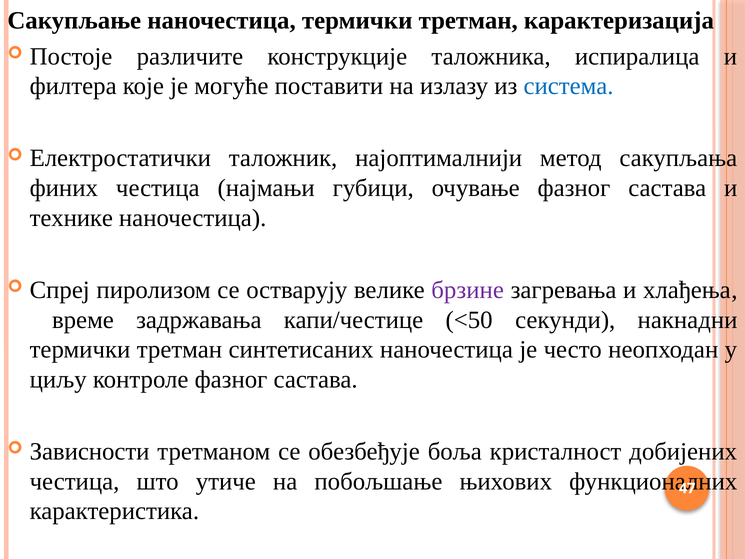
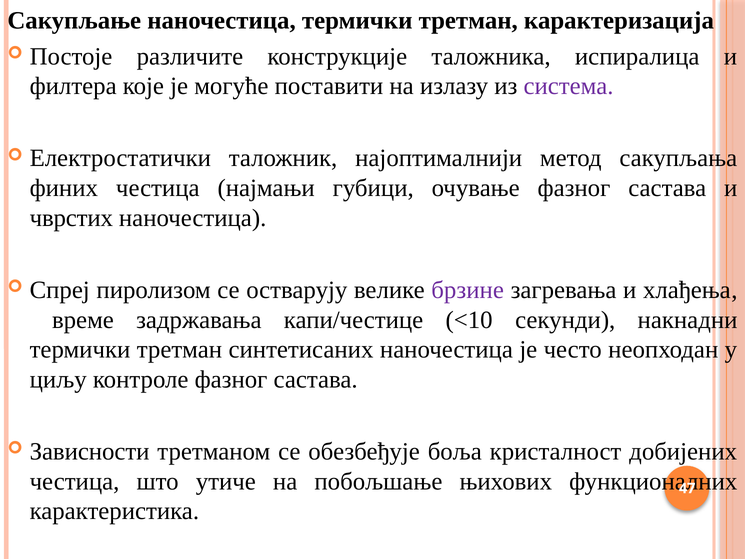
система colour: blue -> purple
технике: технике -> чврстих
<50: <50 -> <10
